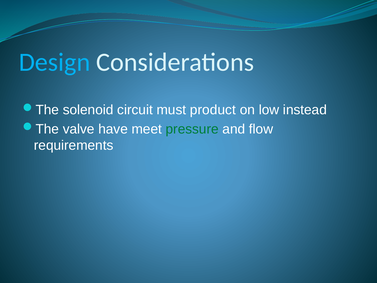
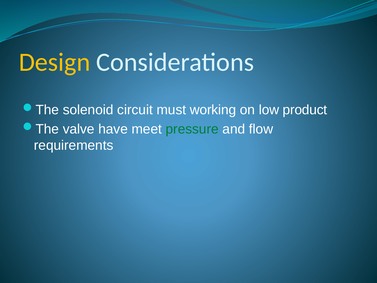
Design colour: light blue -> yellow
product: product -> working
instead: instead -> product
